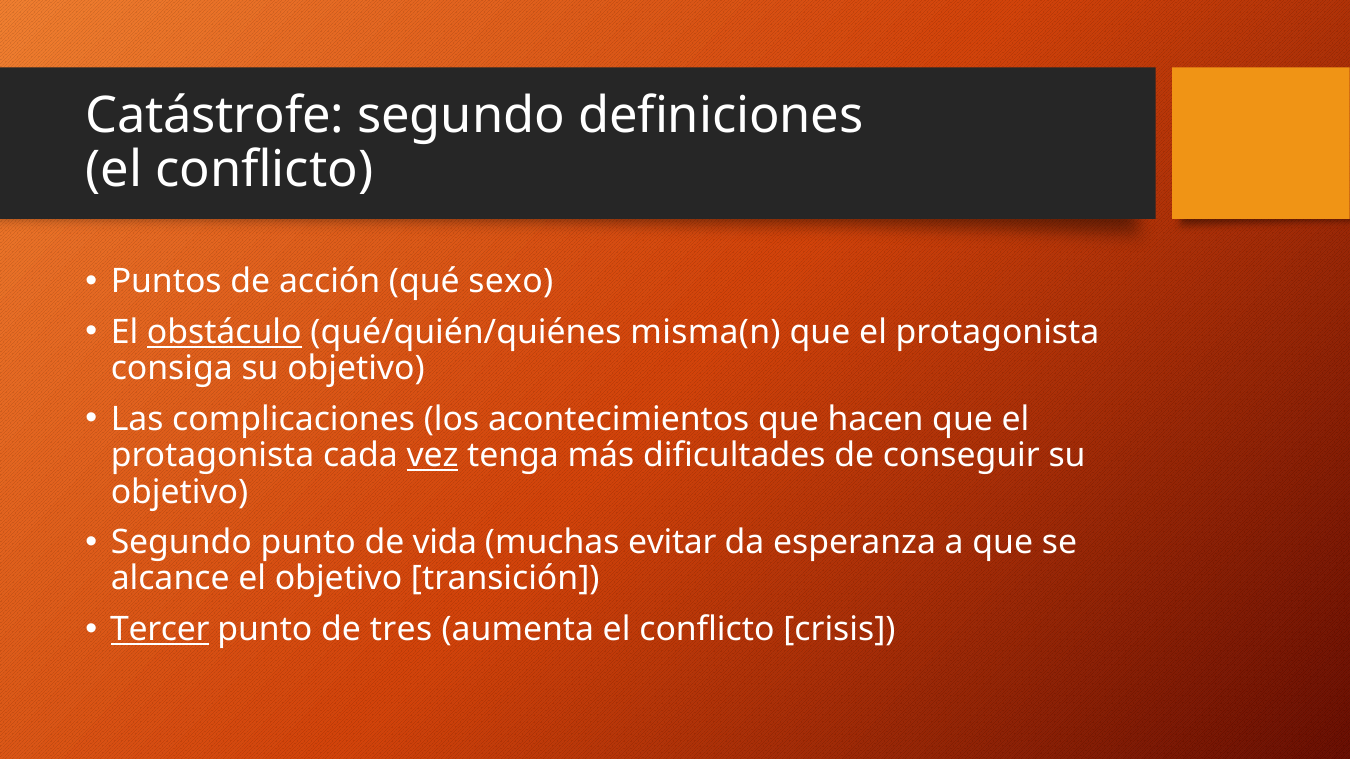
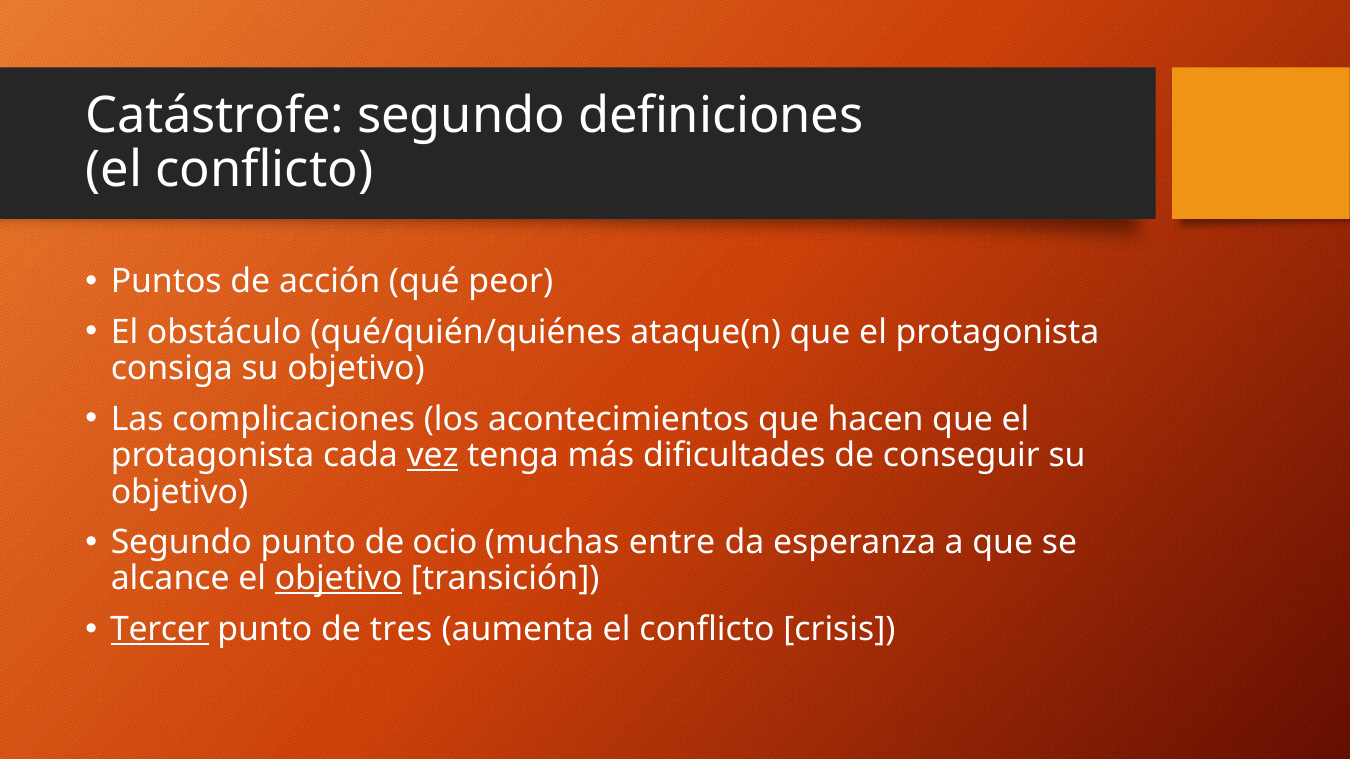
sexo: sexo -> peor
obstáculo underline: present -> none
misma(n: misma(n -> ataque(n
vida: vida -> ocio
evitar: evitar -> entre
objetivo at (339, 579) underline: none -> present
